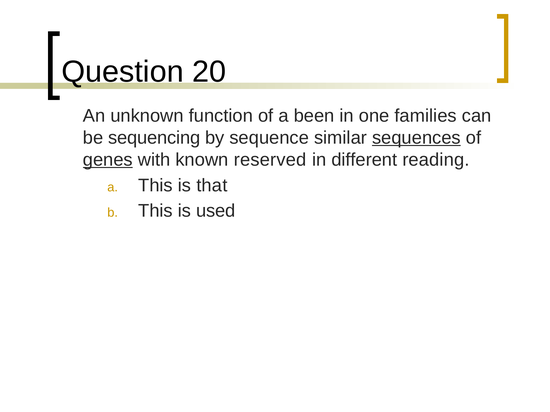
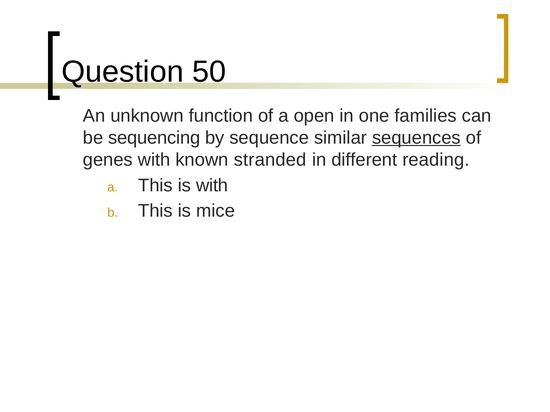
20: 20 -> 50
been: been -> open
genes underline: present -> none
reserved: reserved -> stranded
is that: that -> with
used: used -> mice
